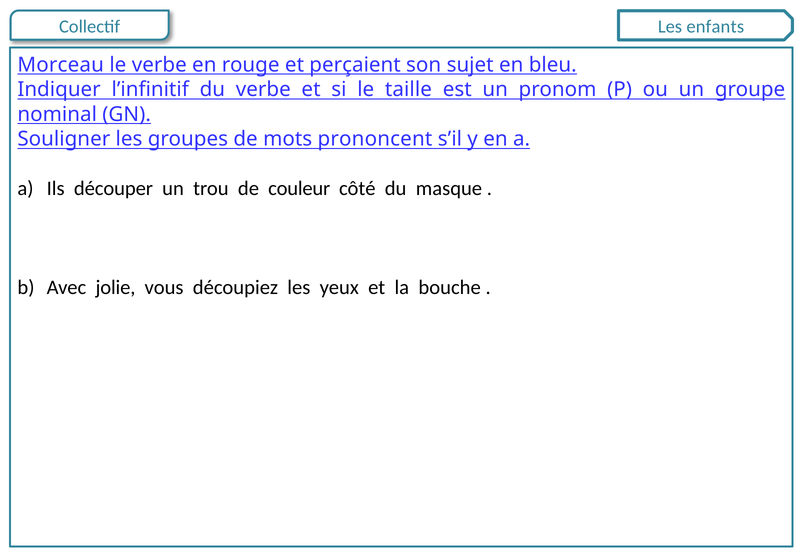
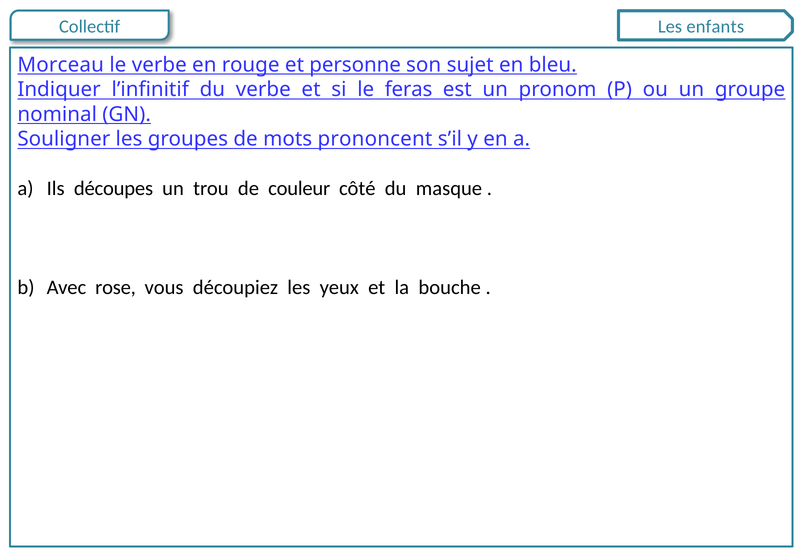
perçaient: perçaient -> personne
taille: taille -> feras
découper: découper -> découpes
jolie: jolie -> rose
